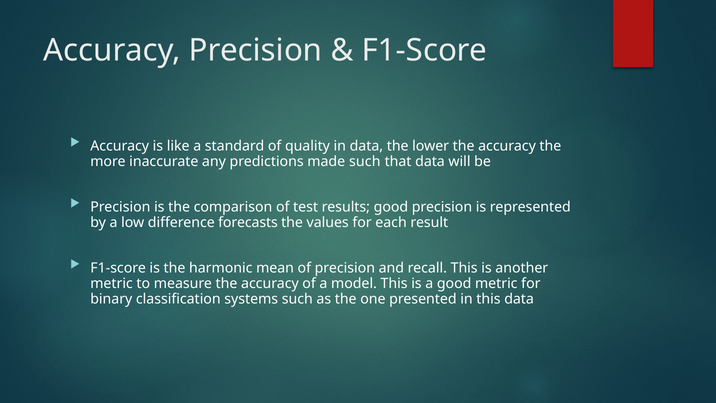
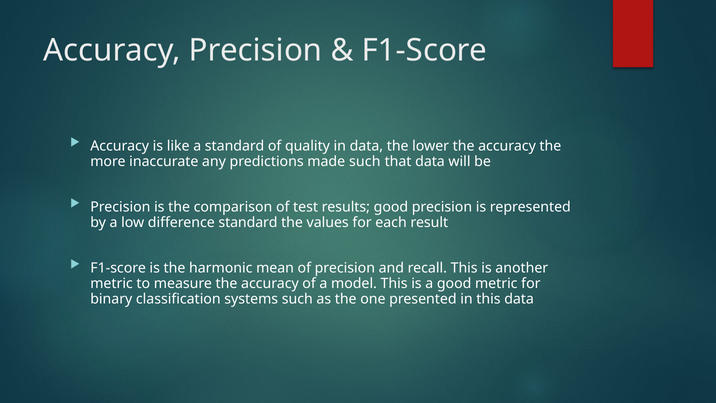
difference forecasts: forecasts -> standard
